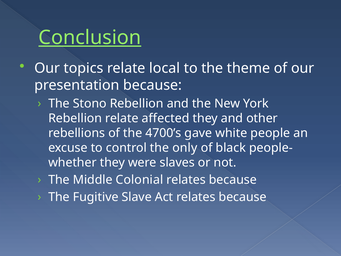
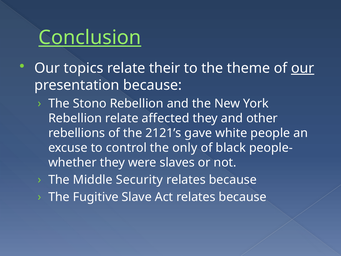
local: local -> their
our at (303, 68) underline: none -> present
4700’s: 4700’s -> 2121’s
Colonial: Colonial -> Security
